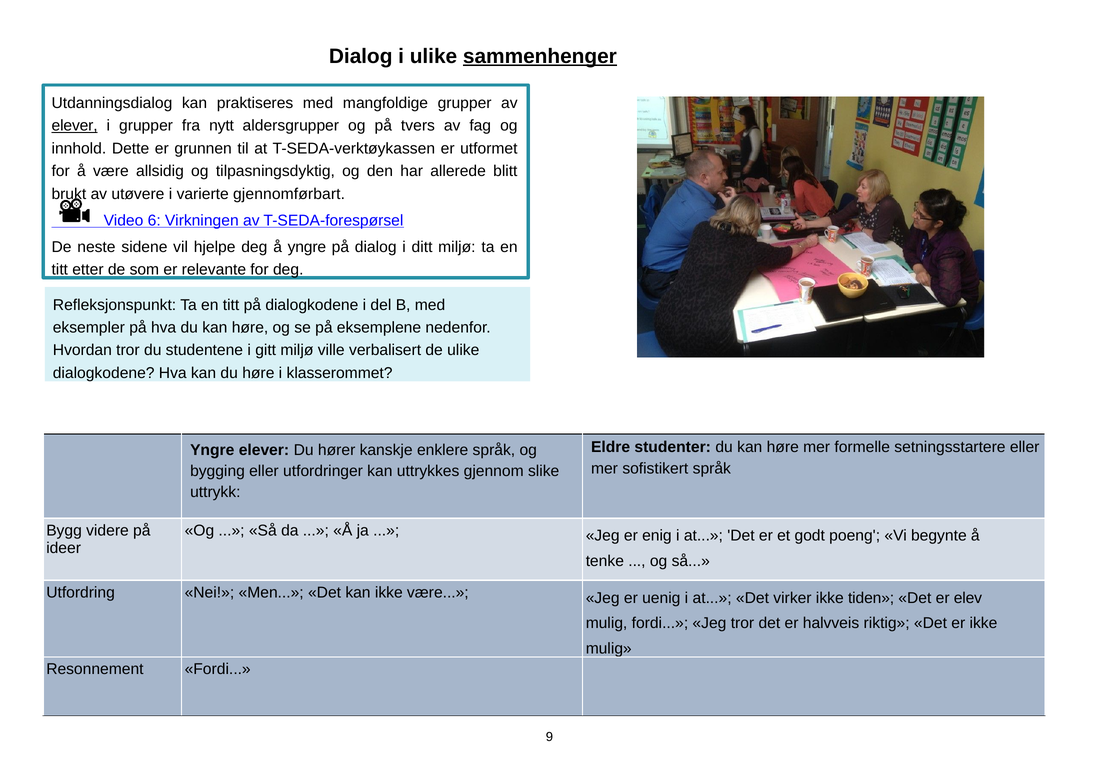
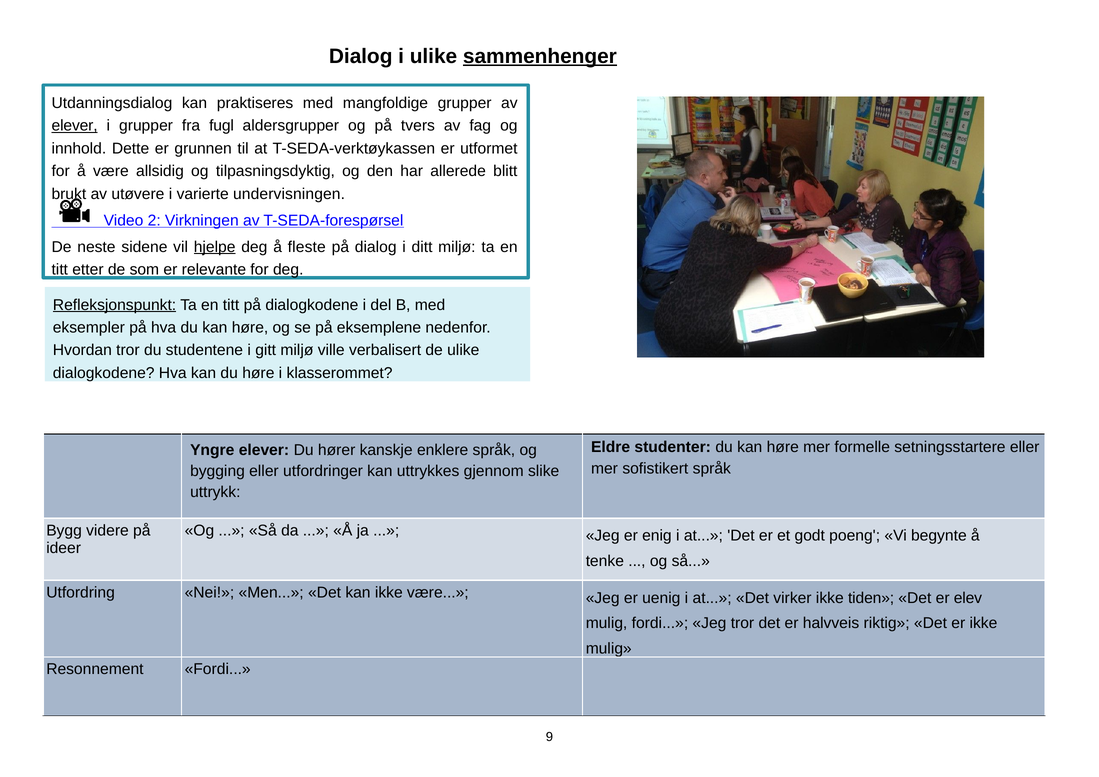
nytt: nytt -> fugl
gjennomførbart: gjennomførbart -> undervisningen
6: 6 -> 2
hjelpe underline: none -> present
å yngre: yngre -> fleste
Refleksjonspunkt underline: none -> present
